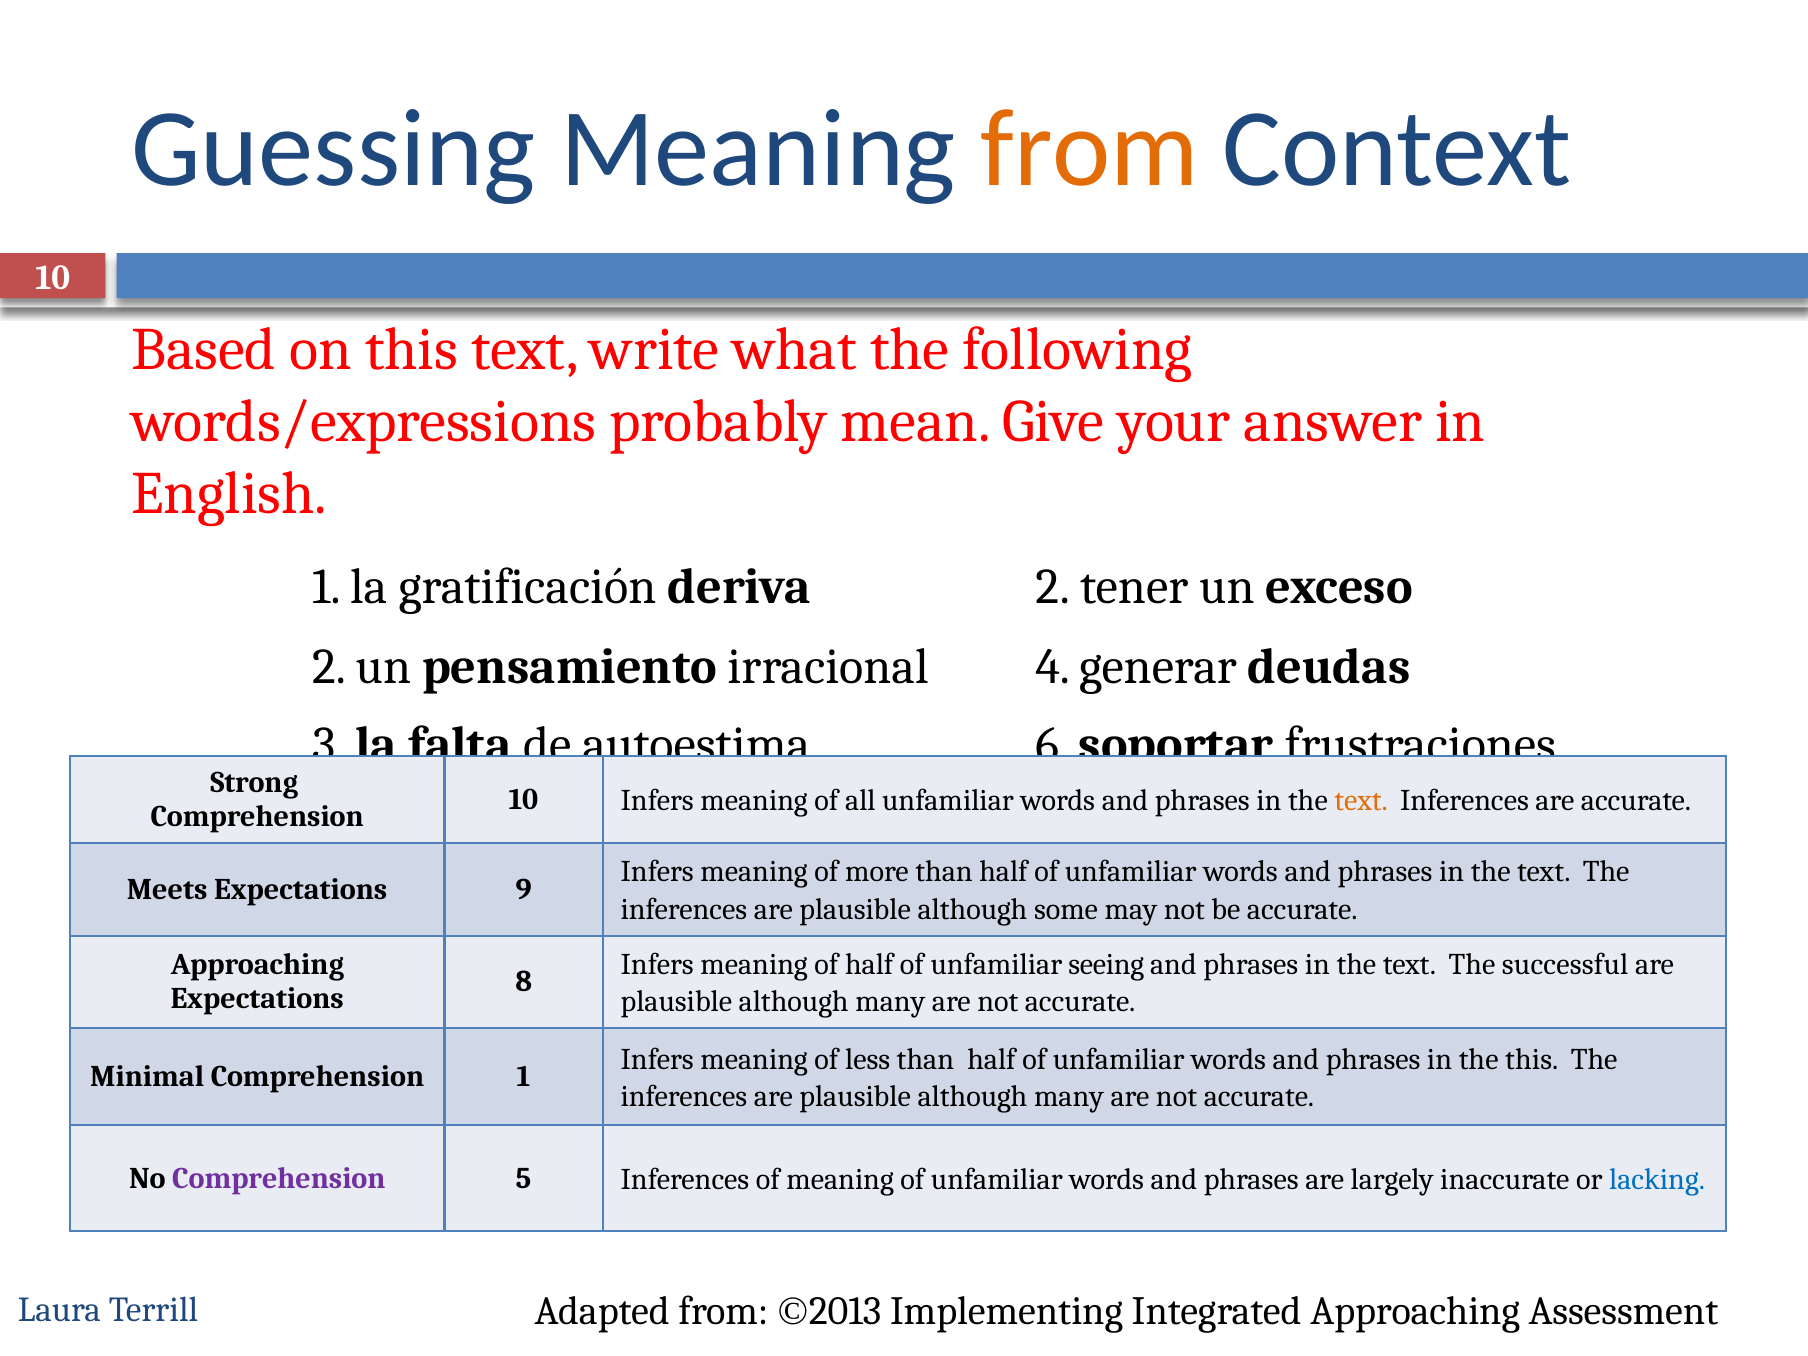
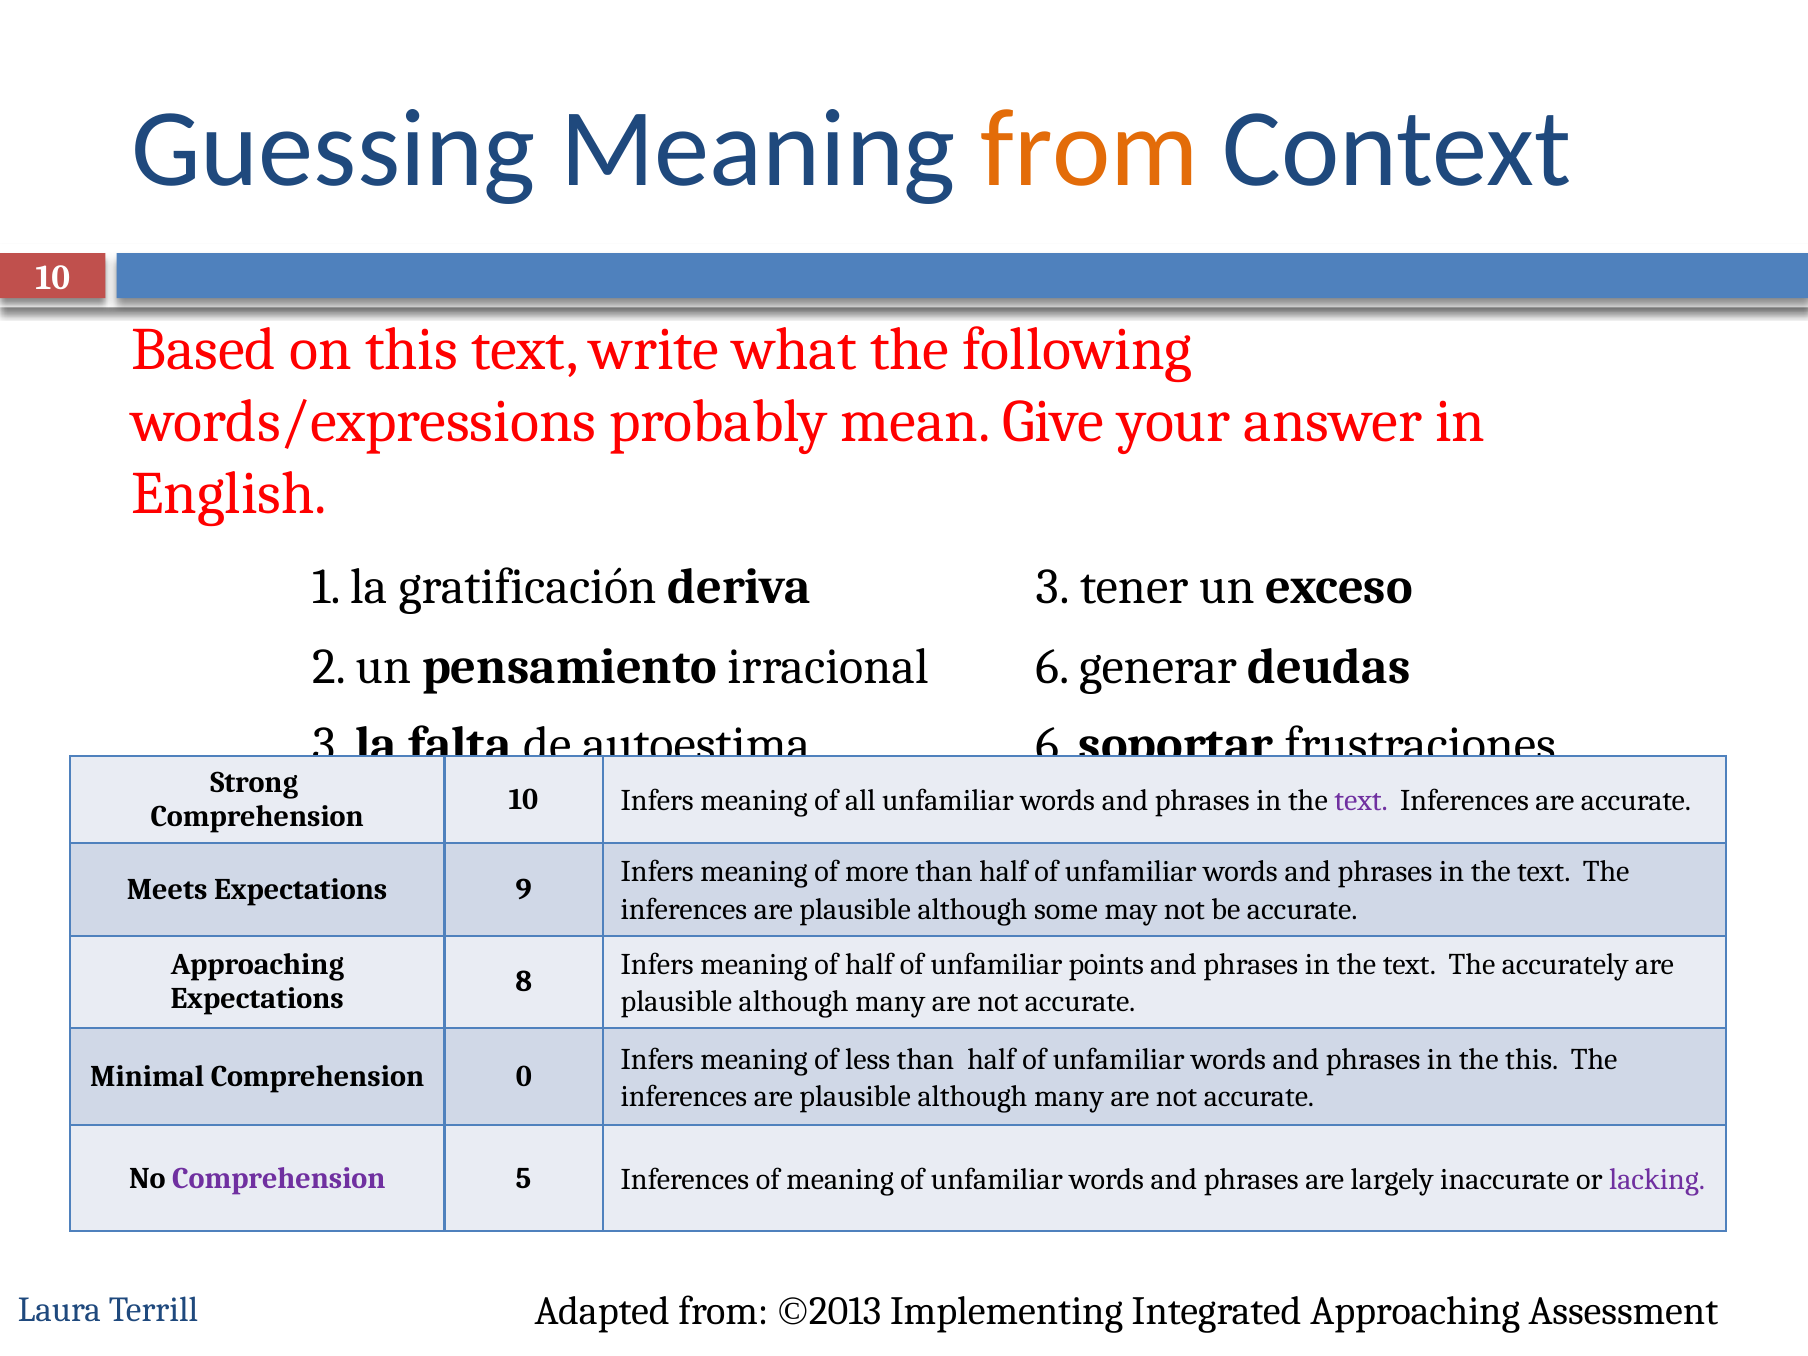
deriva 2: 2 -> 3
irracional 4: 4 -> 6
text at (1361, 801) colour: orange -> purple
seeing: seeing -> points
successful: successful -> accurately
Comprehension 1: 1 -> 0
lacking colour: blue -> purple
